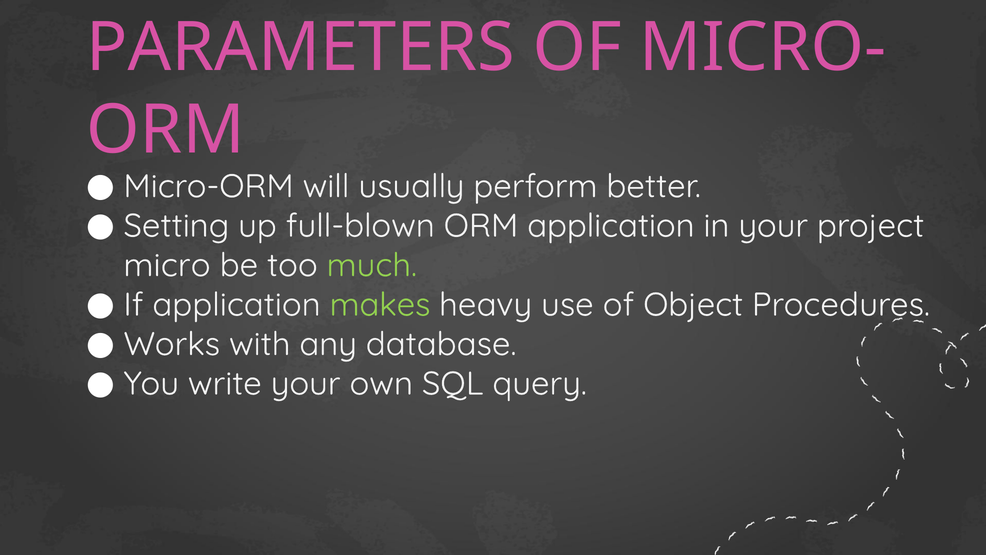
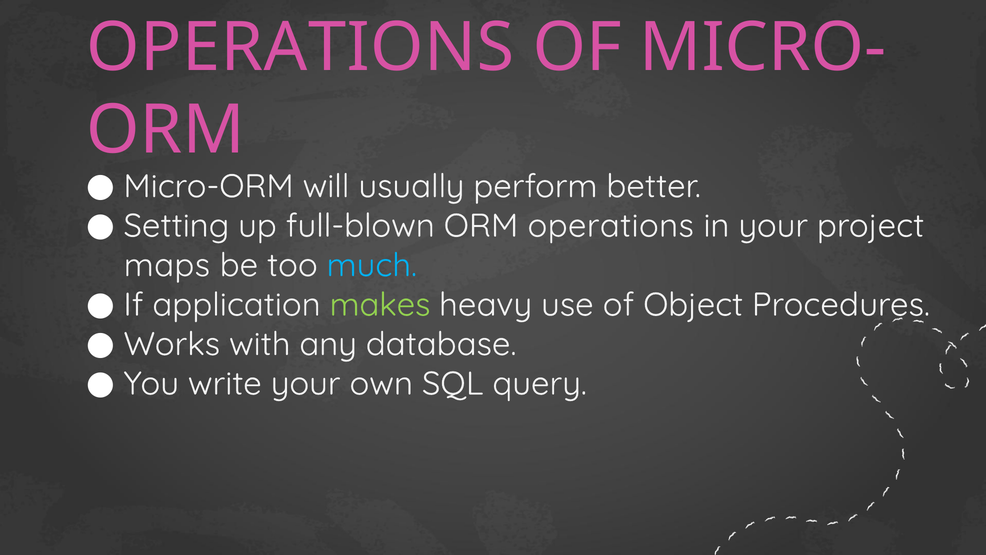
PARAMETERS at (301, 48): PARAMETERS -> OPERATIONS
ORM application: application -> operations
micro: micro -> maps
much colour: light green -> light blue
